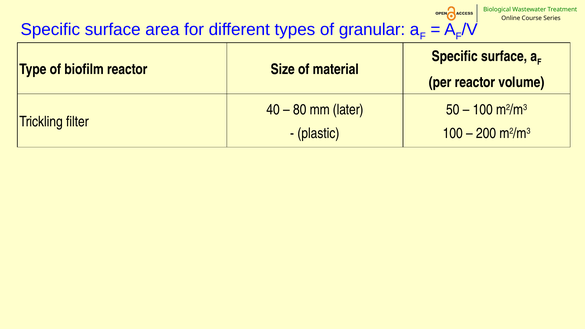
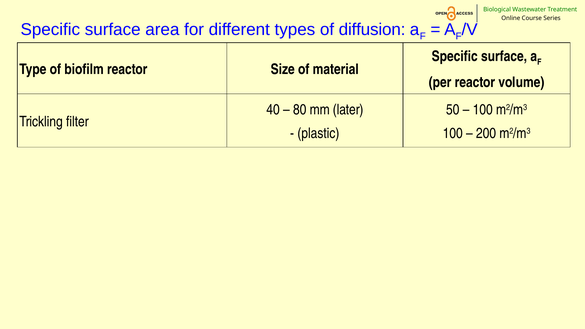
of granular: granular -> diffusion
